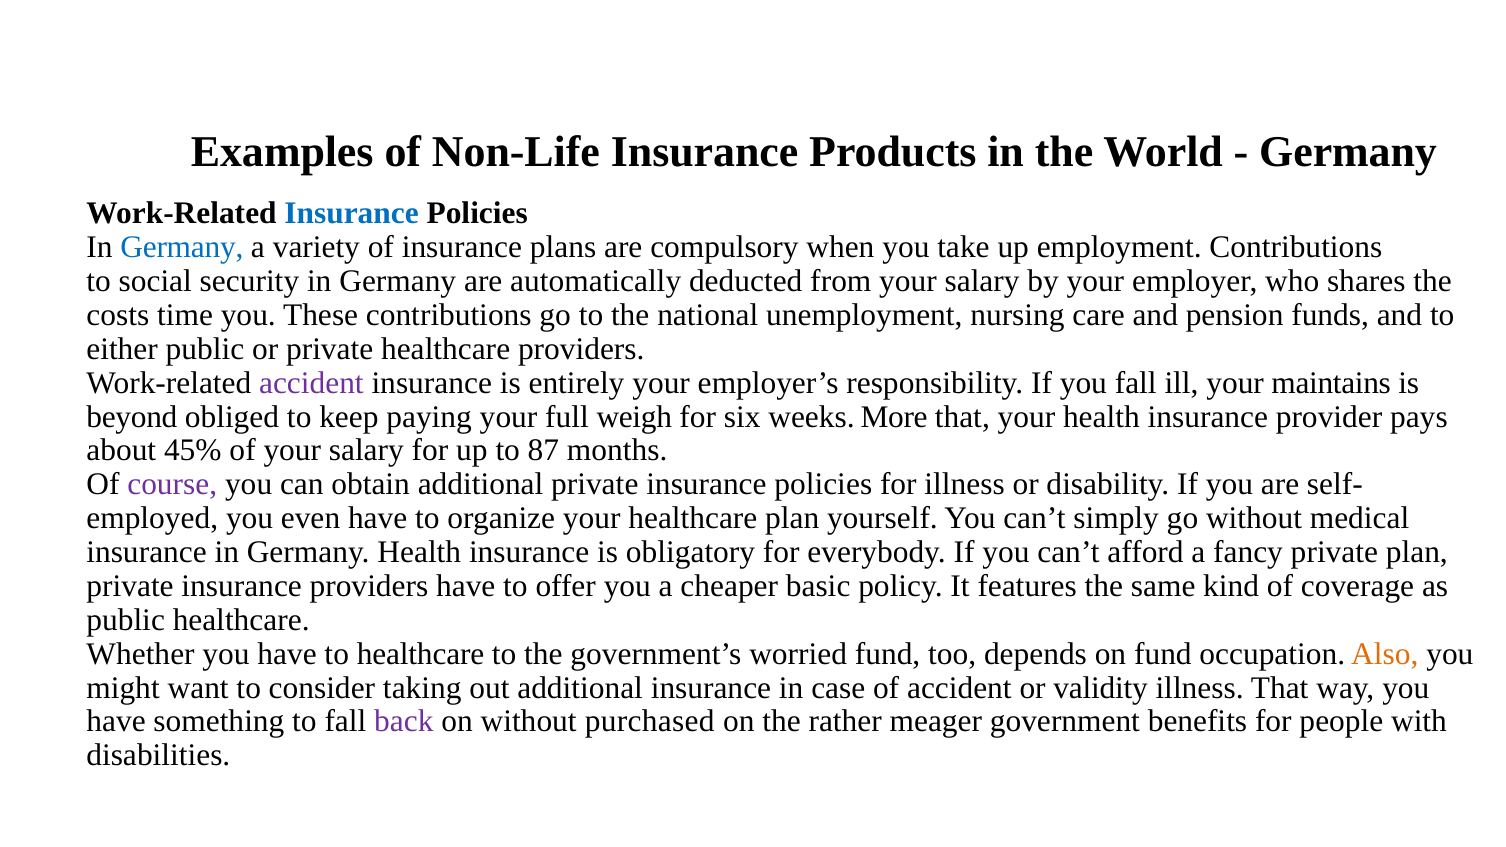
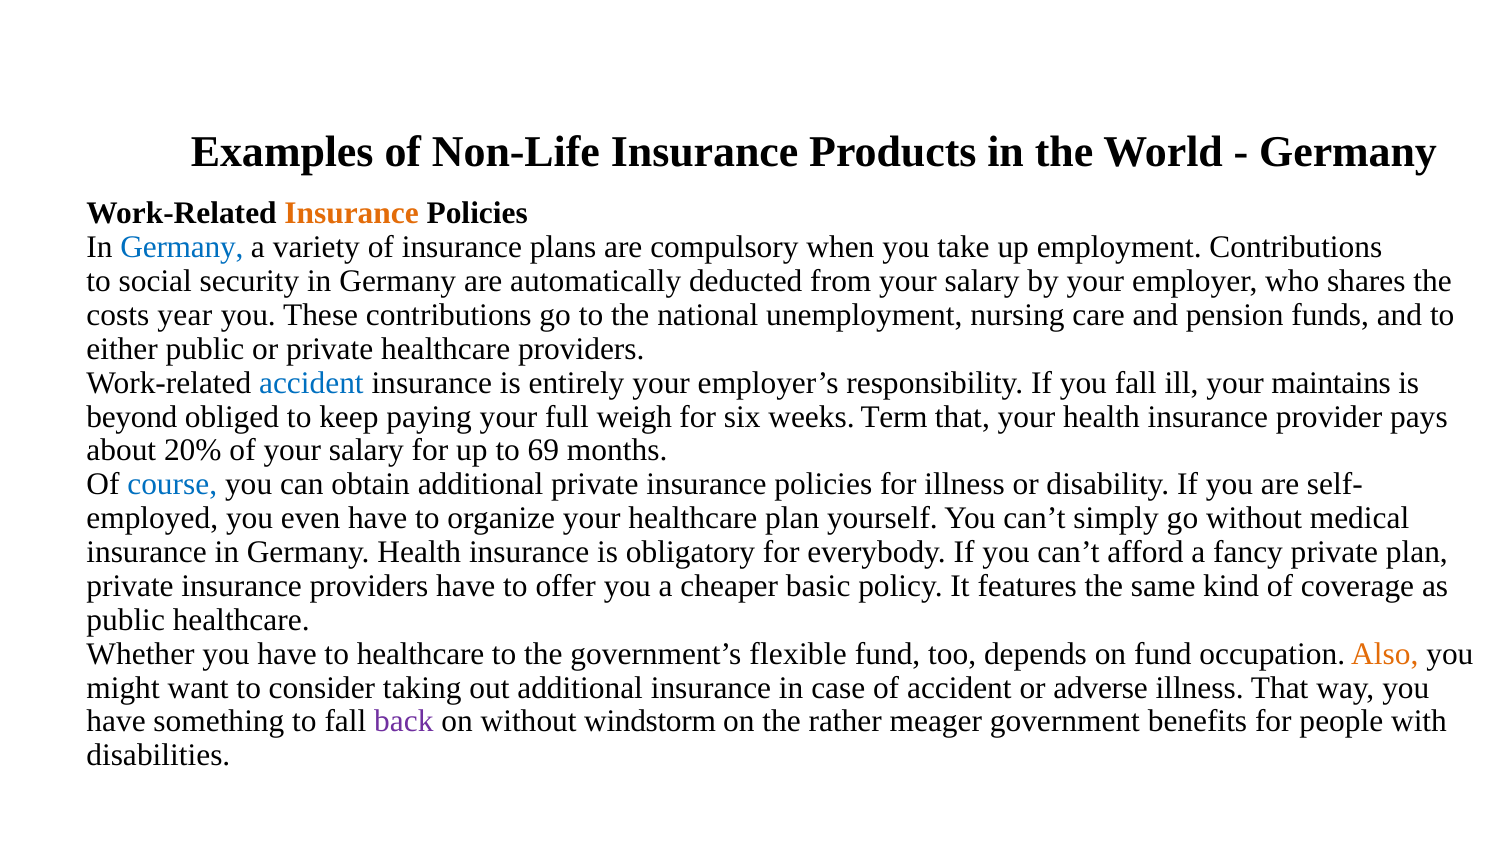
Insurance at (352, 213) colour: blue -> orange
time: time -> year
accident at (311, 383) colour: purple -> blue
More: More -> Term
45%: 45% -> 20%
87: 87 -> 69
course colour: purple -> blue
worried: worried -> flexible
validity: validity -> adverse
purchased: purchased -> windstorm
